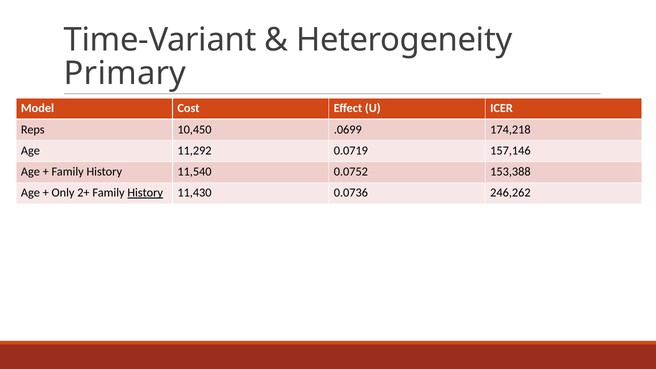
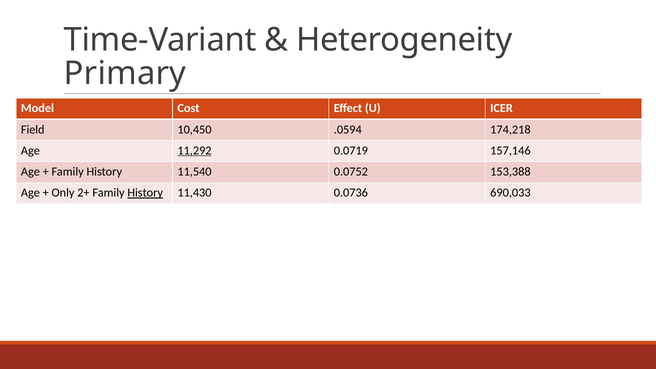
Reps: Reps -> Field
.0699: .0699 -> .0594
11,292 underline: none -> present
246,262: 246,262 -> 690,033
